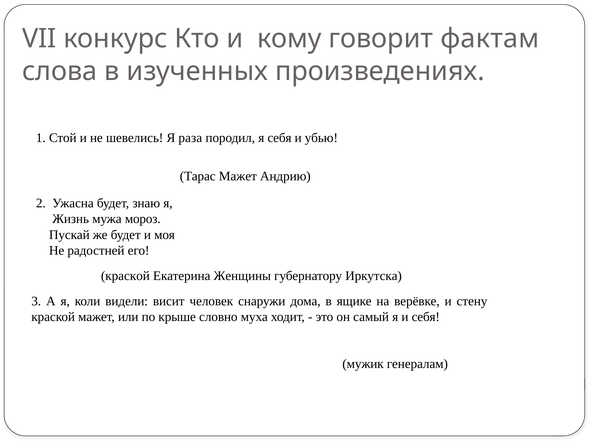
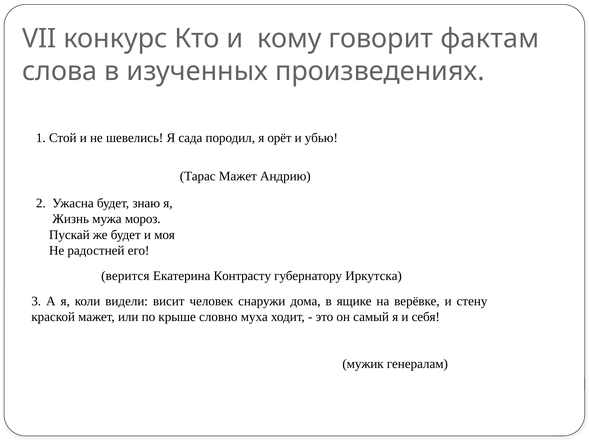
раза: раза -> сада
я себя: себя -> орёт
краской at (125, 276): краской -> верится
Женщины: Женщины -> Контрасту
